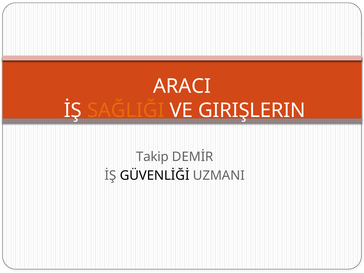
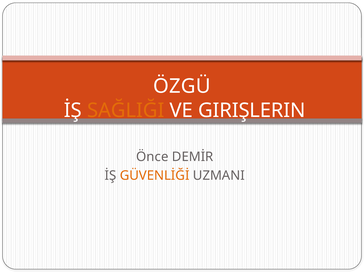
ARACI: ARACI -> ÖZGÜ
Takip: Takip -> Önce
GÜVENLİĞİ colour: black -> orange
